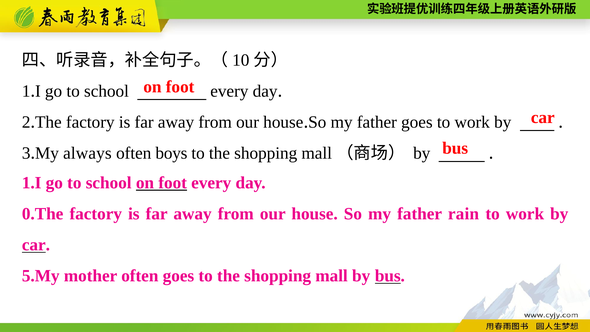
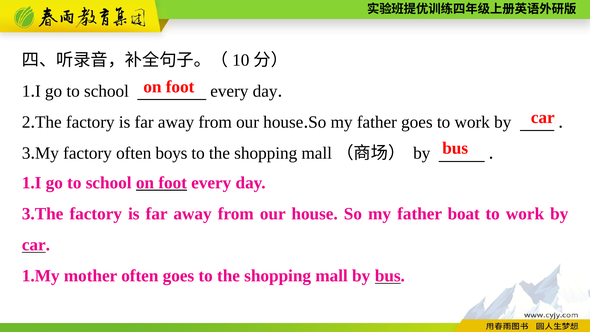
My always: always -> factory
0.The: 0.The -> 3.The
rain: rain -> boat
5.My: 5.My -> 1.My
